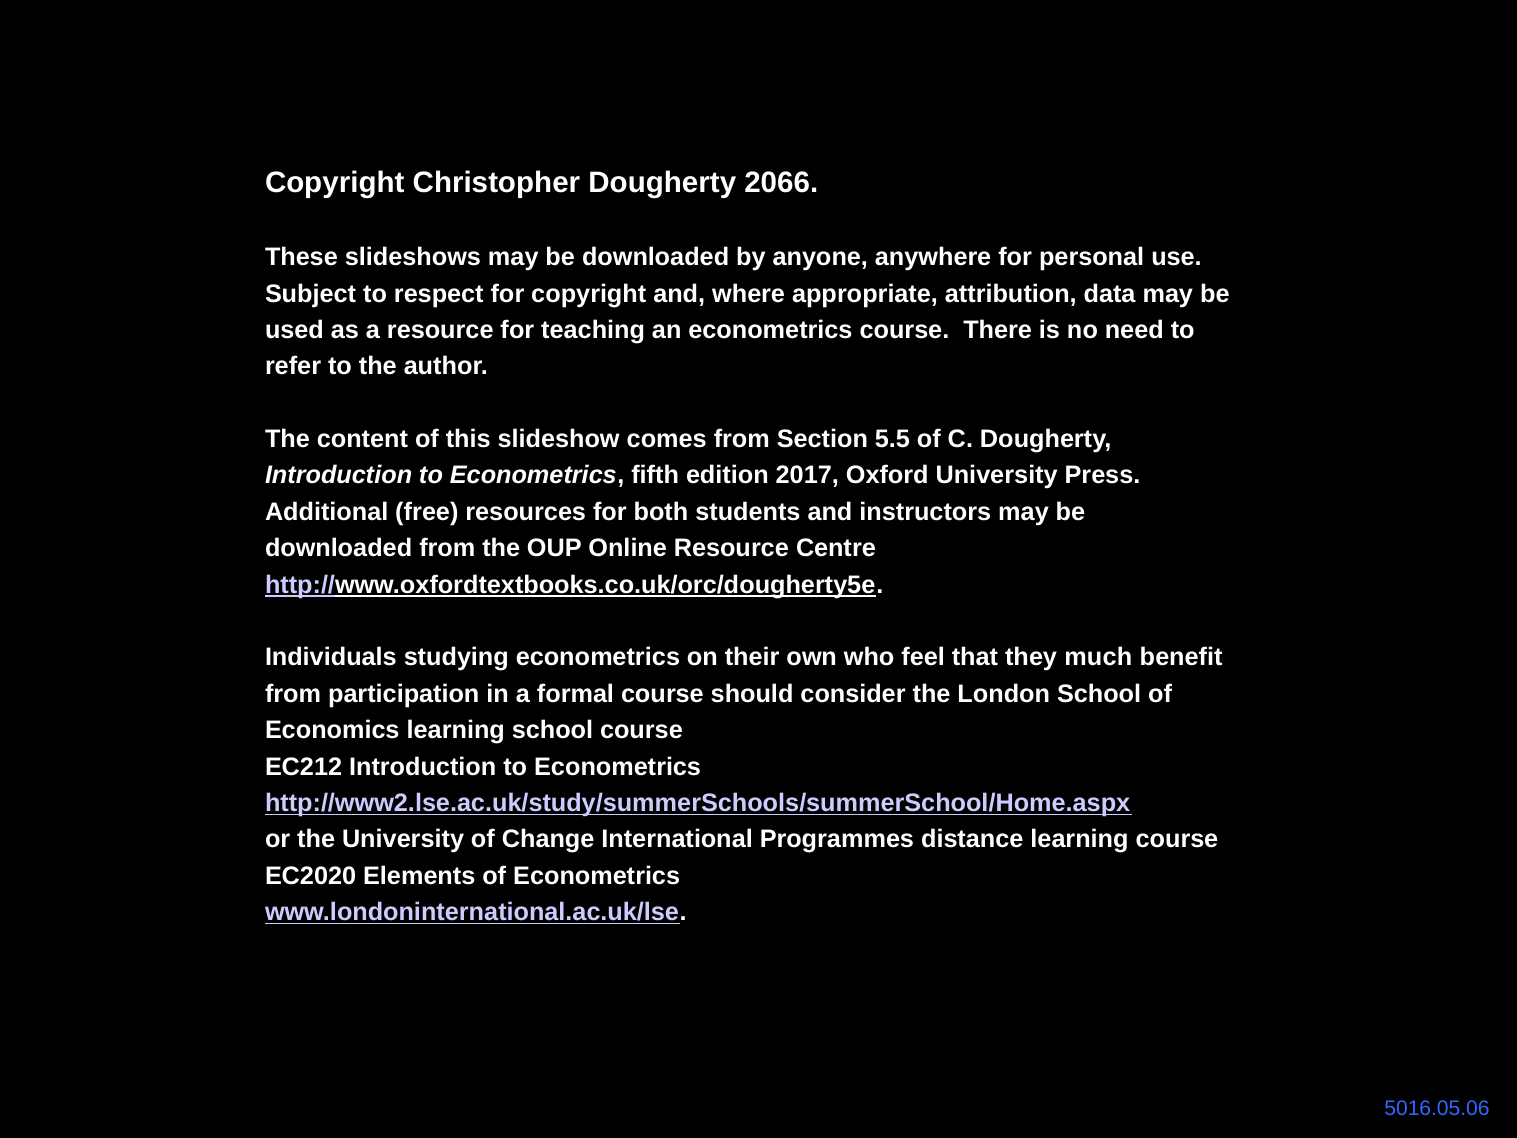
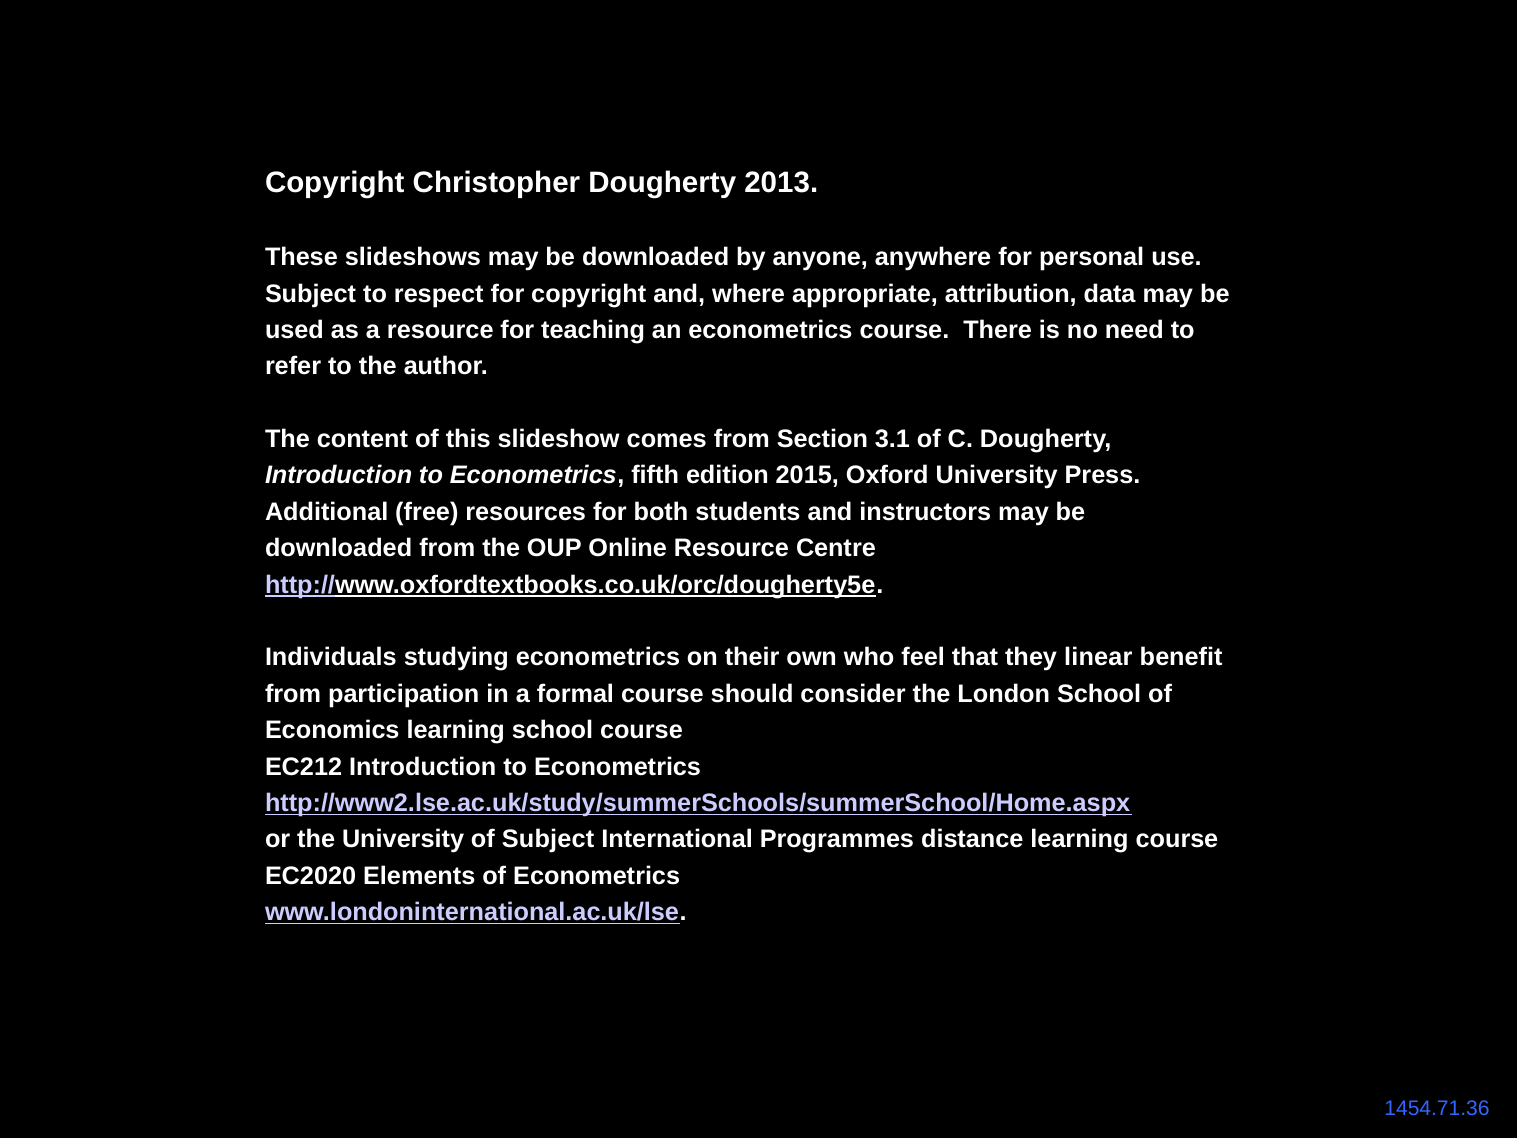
2066: 2066 -> 2013
5.5: 5.5 -> 3.1
2017: 2017 -> 2015
much: much -> linear
of Change: Change -> Subject
5016.05.06: 5016.05.06 -> 1454.71.36
